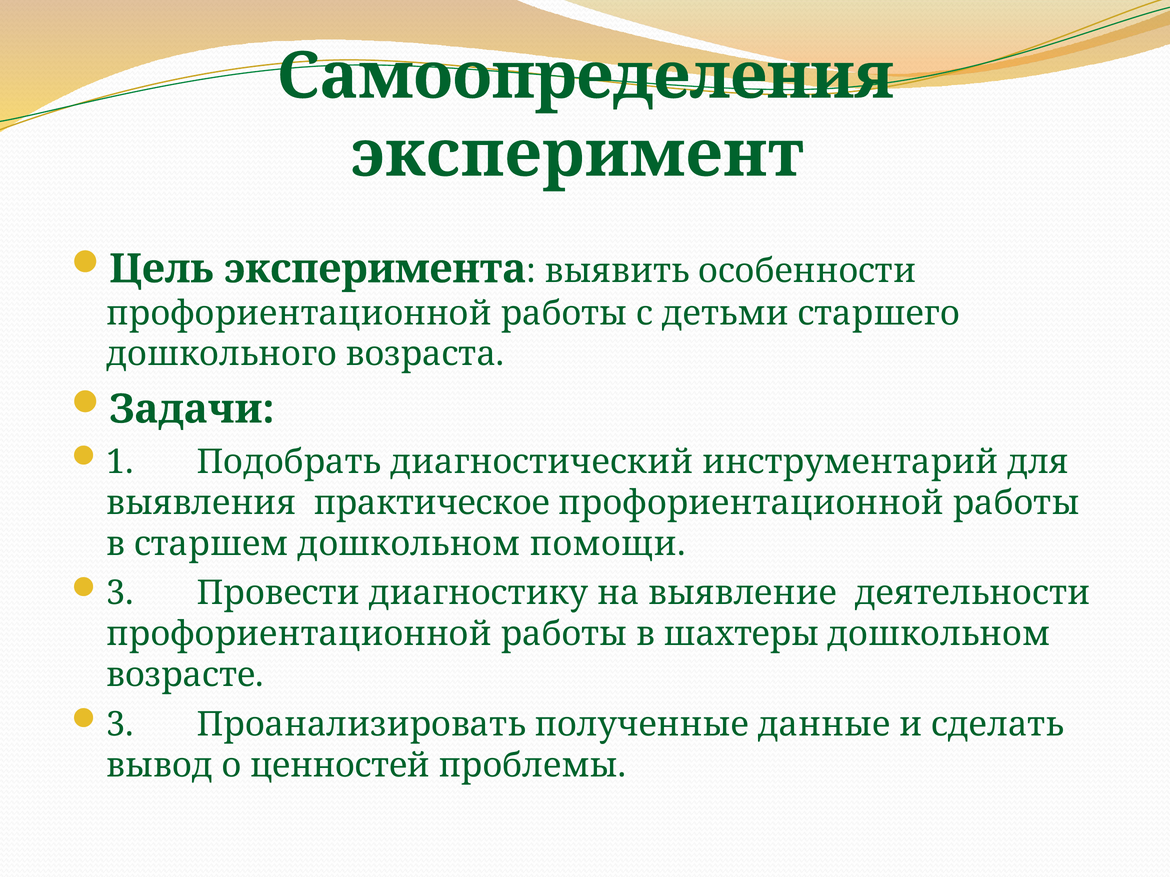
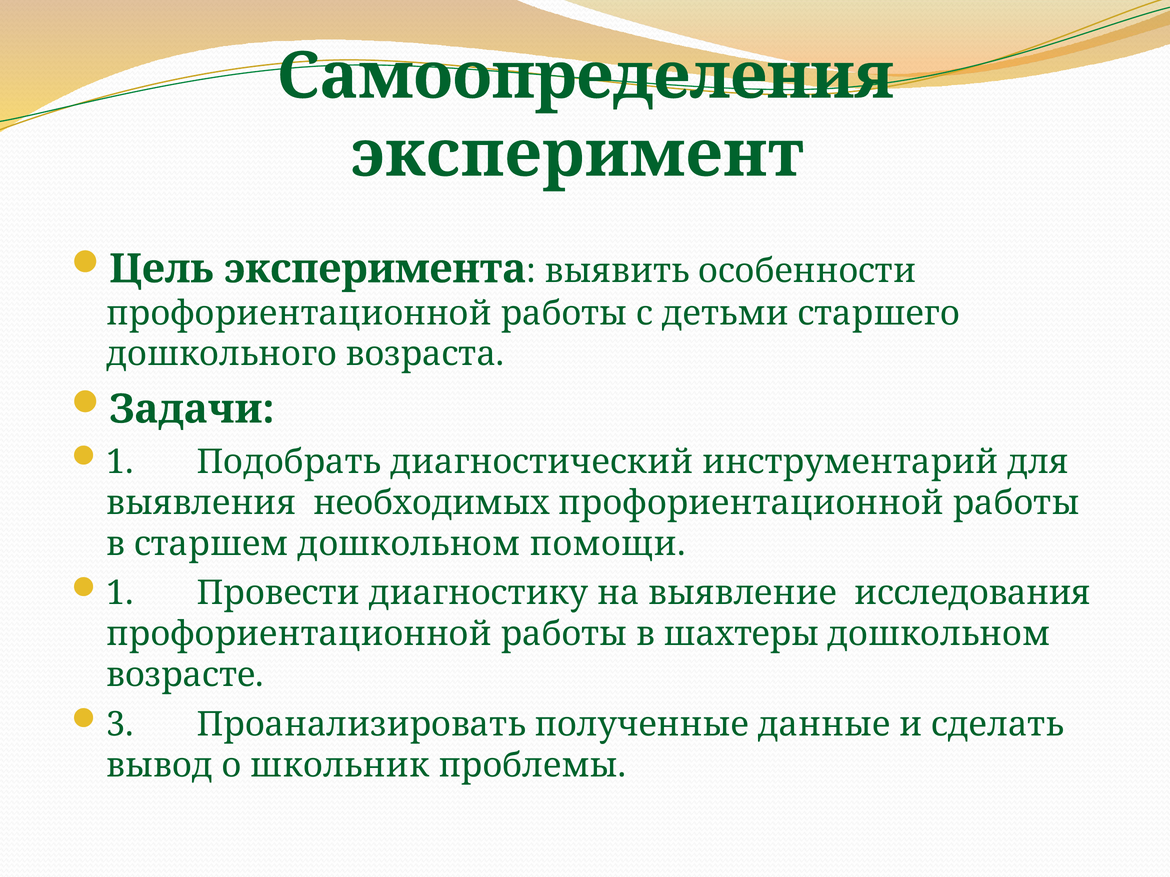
практическое: практическое -> необходимых
3 at (120, 594): 3 -> 1
деятельности: деятельности -> исследования
ценностей: ценностей -> школьник
